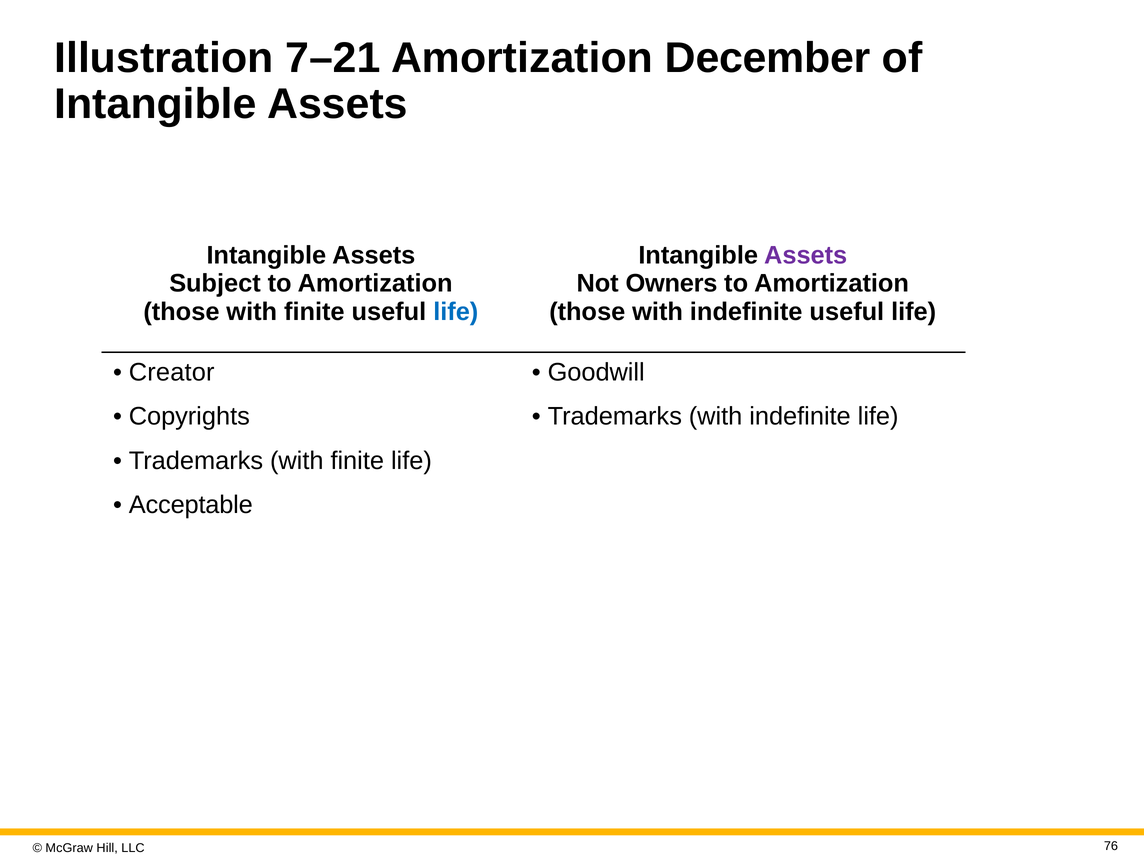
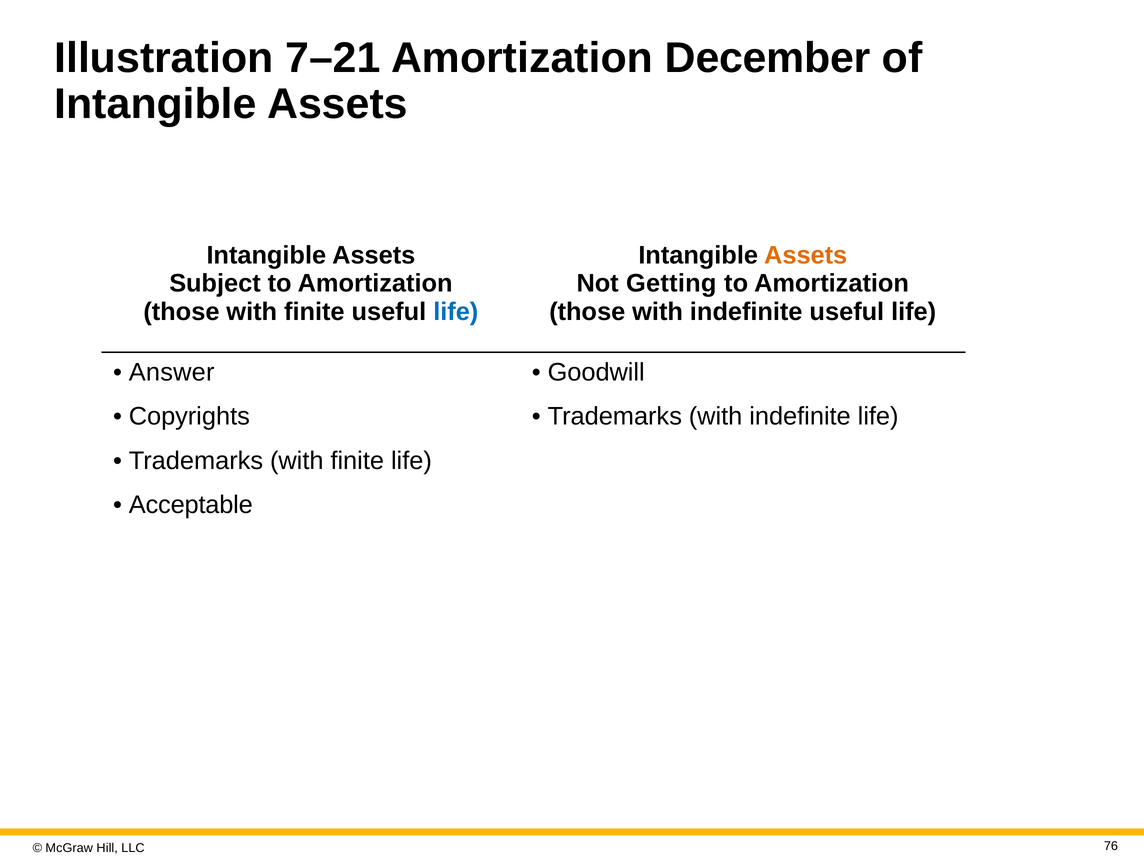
Assets at (806, 255) colour: purple -> orange
Owners: Owners -> Getting
Creator: Creator -> Answer
